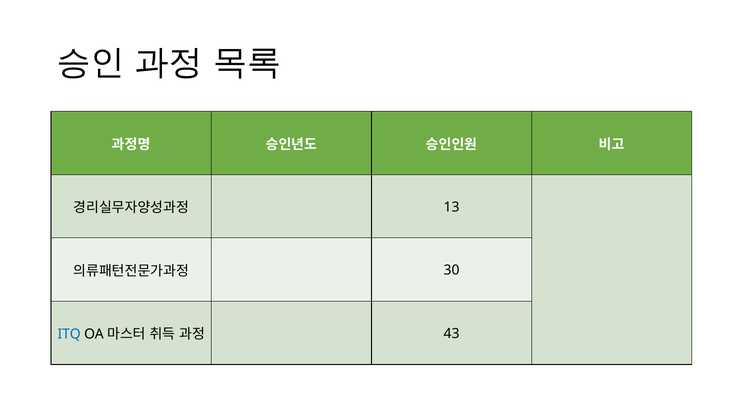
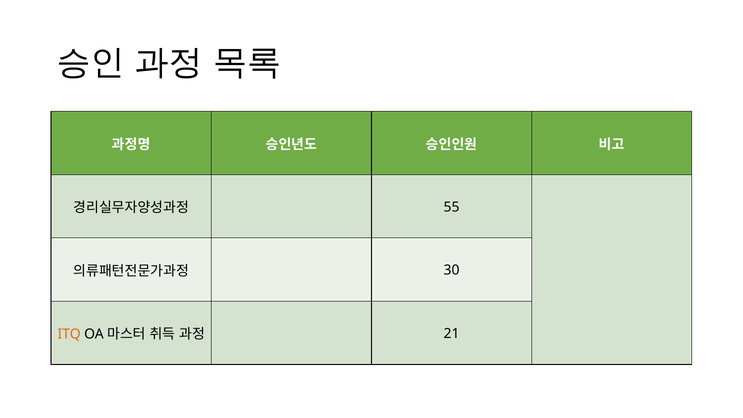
13: 13 -> 55
ITQ colour: blue -> orange
43: 43 -> 21
